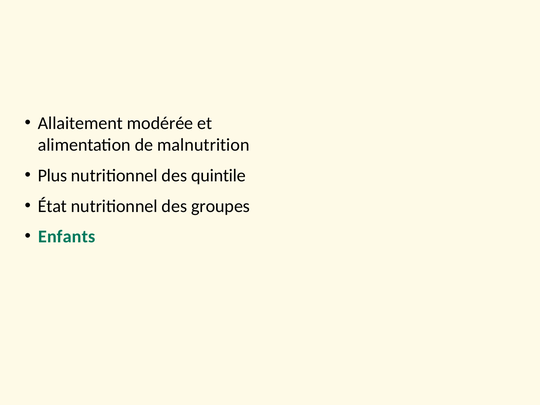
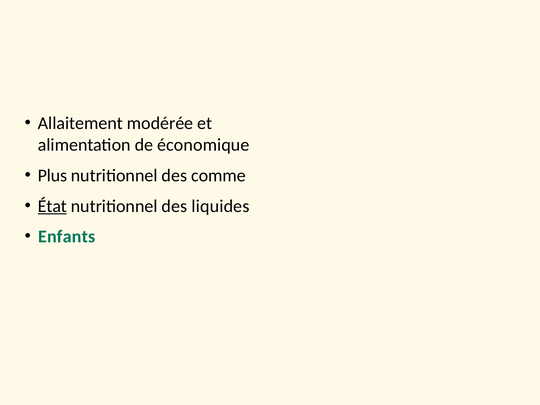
malnutrition: malnutrition -> économique
quintile: quintile -> comme
État underline: none -> present
groupes: groupes -> liquides
